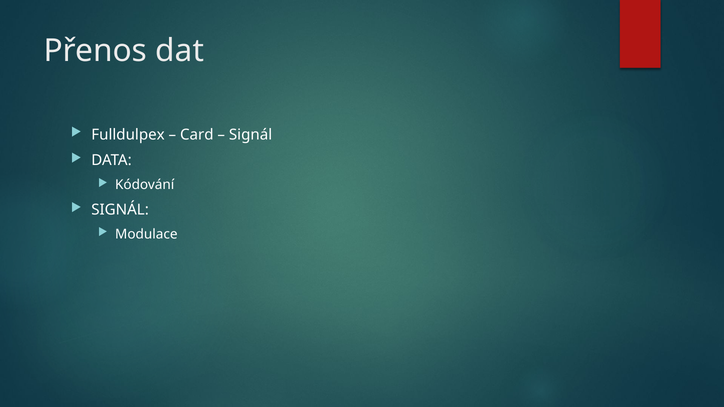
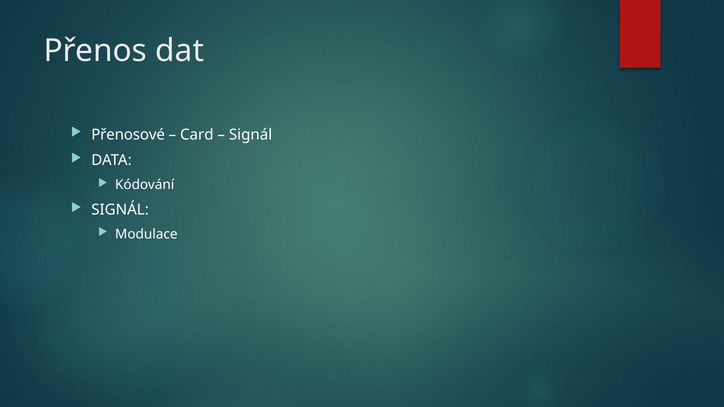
Fulldulpex: Fulldulpex -> Přenosové
